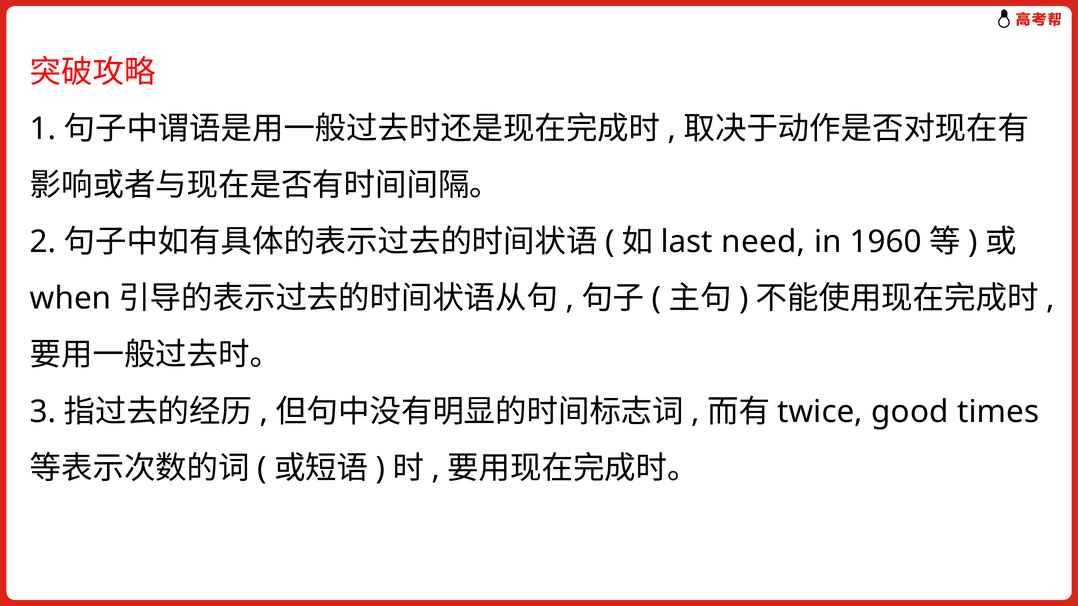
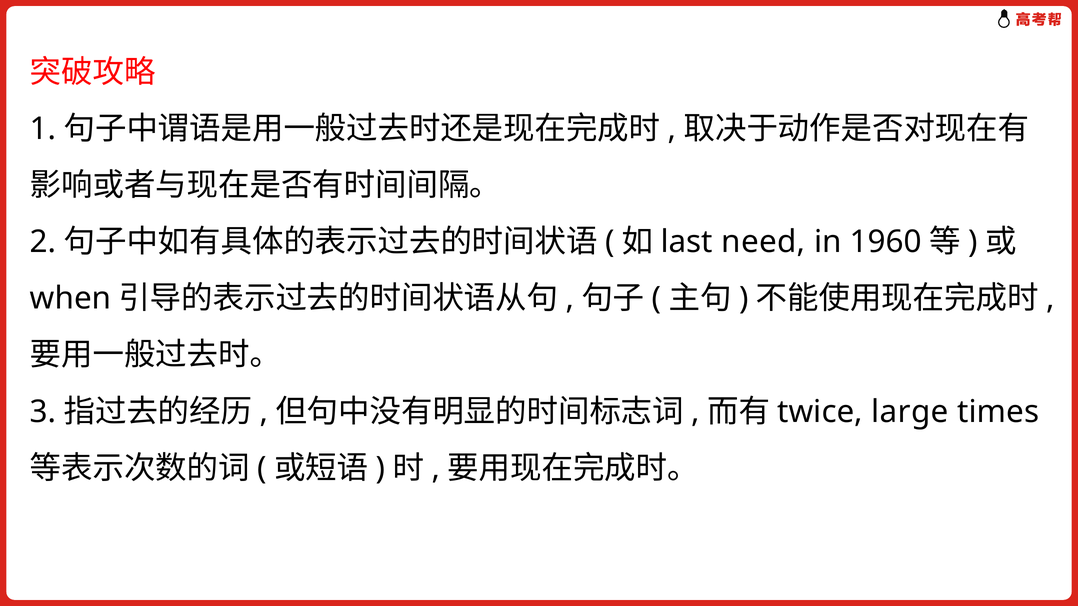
good: good -> large
